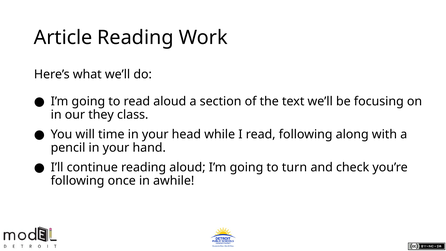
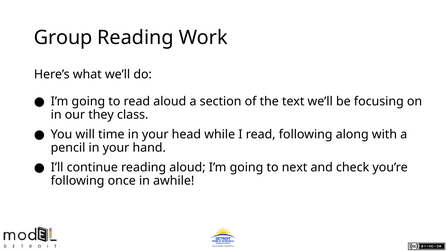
Article: Article -> Group
turn: turn -> next
